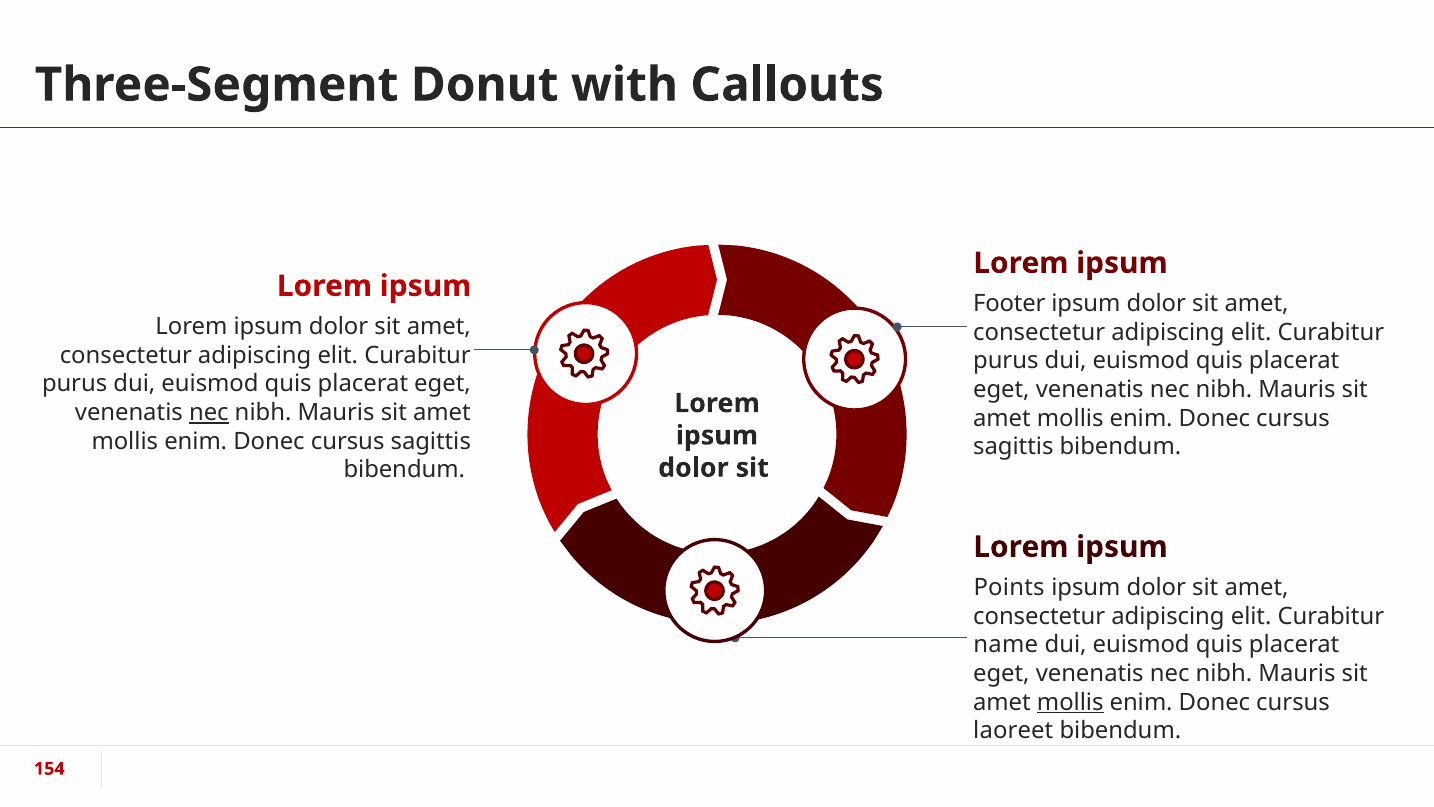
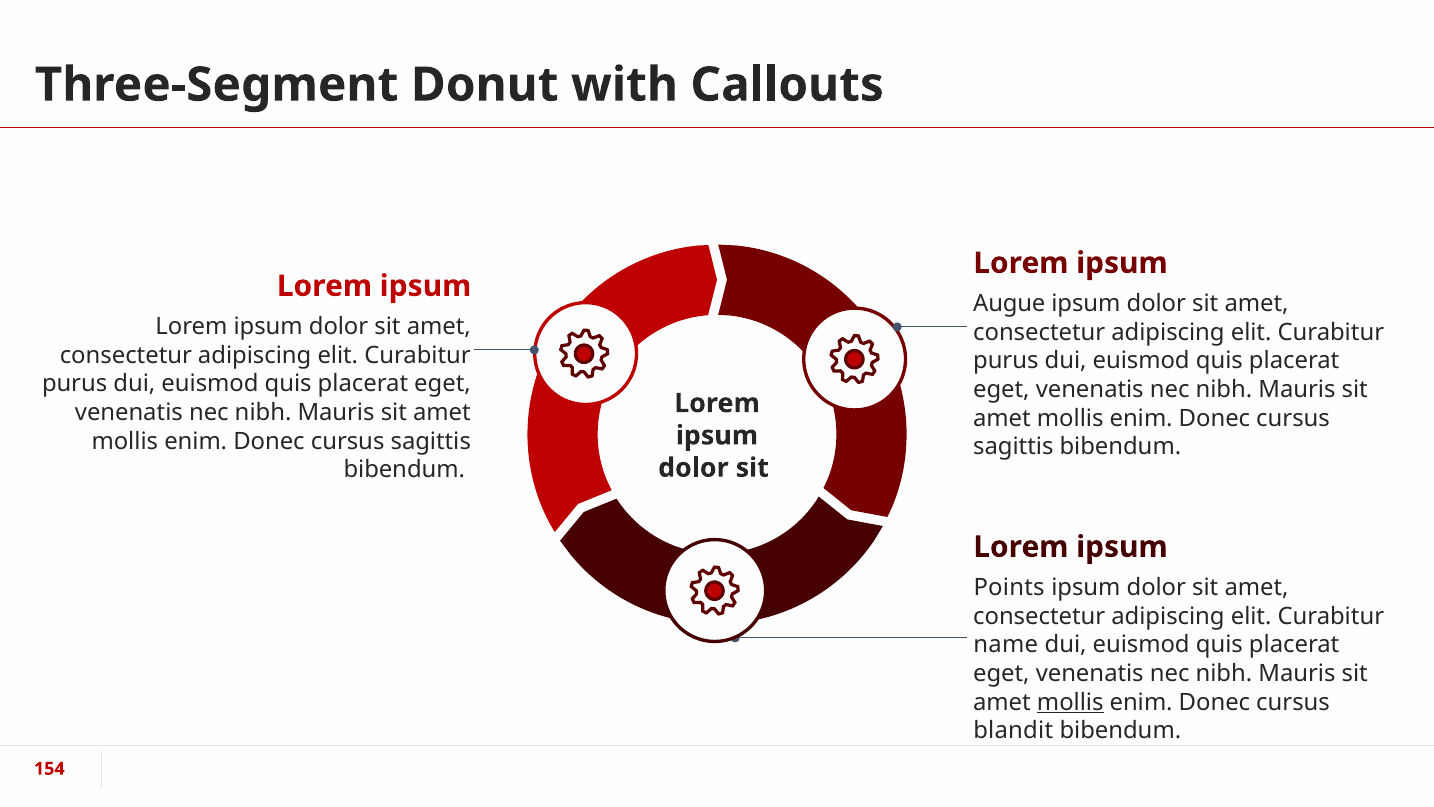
Footer: Footer -> Augue
nec at (209, 412) underline: present -> none
laoreet: laoreet -> blandit
